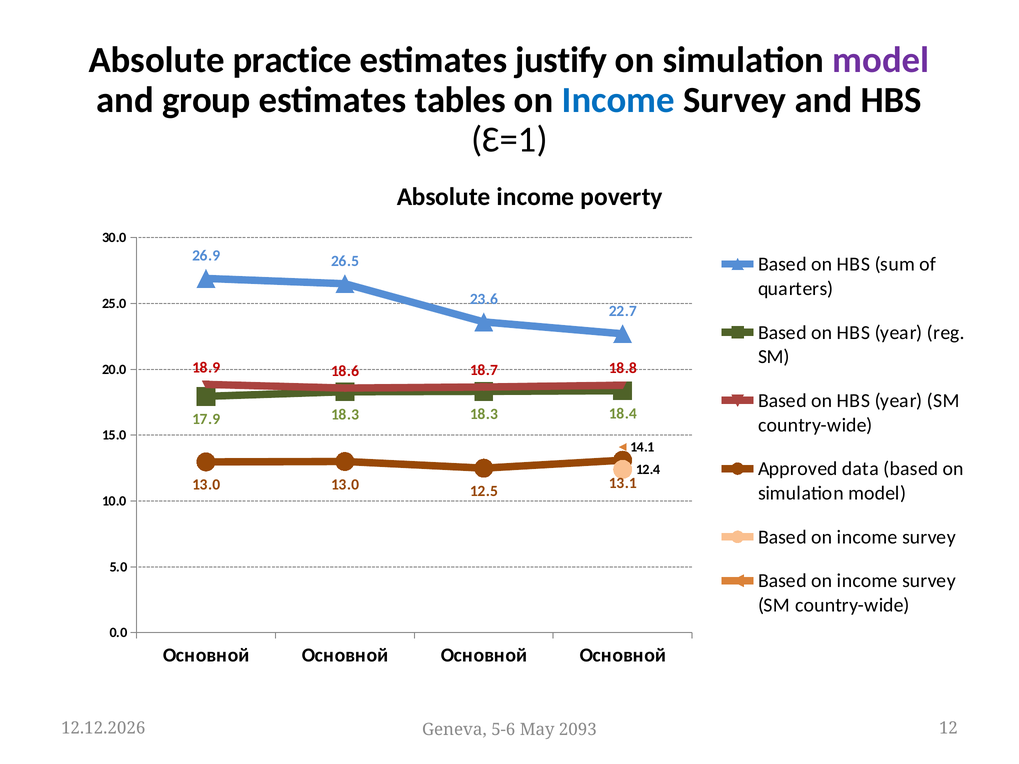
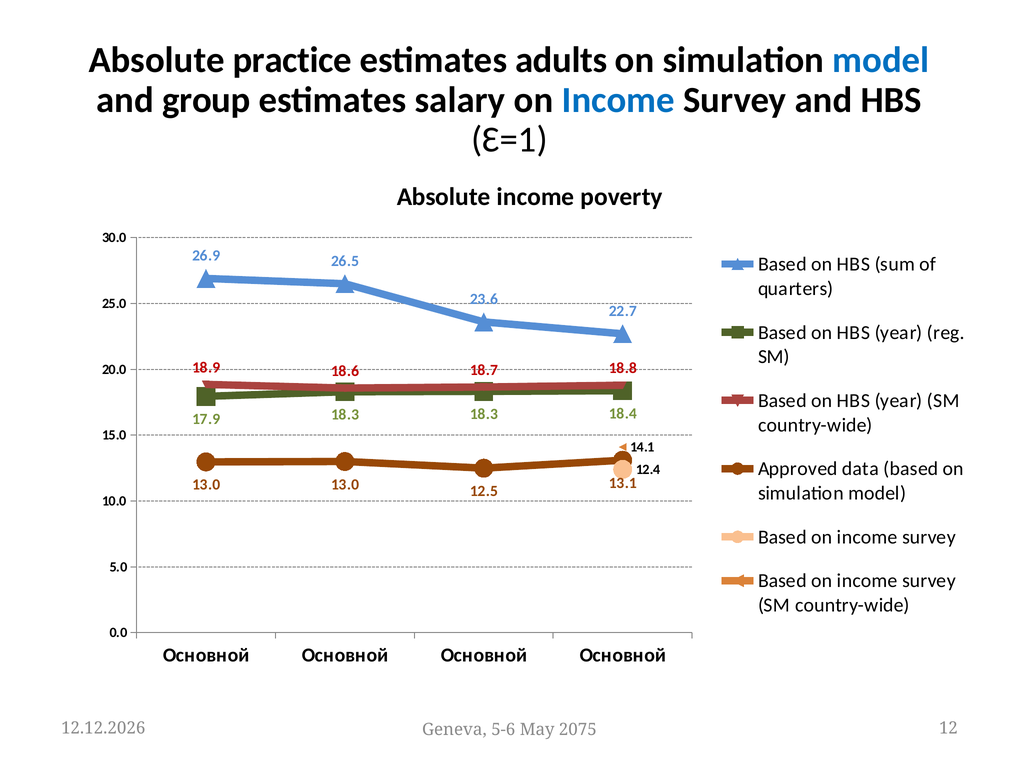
justify: justify -> adults
model at (881, 60) colour: purple -> blue
tables: tables -> salary
2093: 2093 -> 2075
